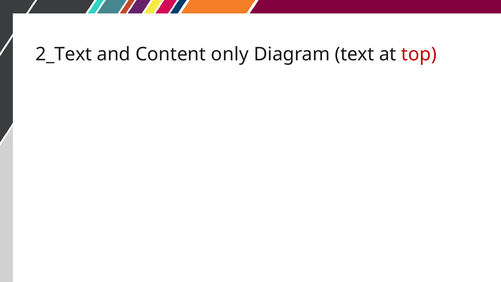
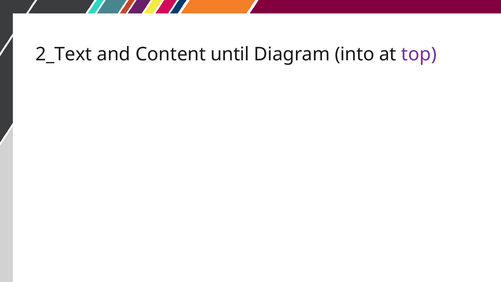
only: only -> until
text: text -> into
top colour: red -> purple
